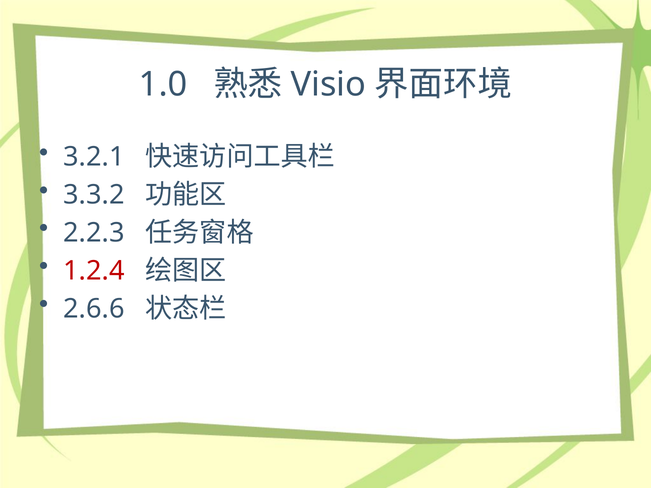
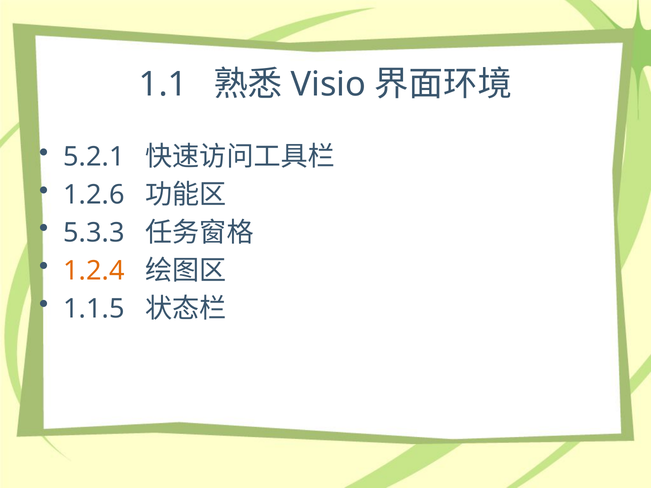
1.0: 1.0 -> 1.1
3.2.1: 3.2.1 -> 5.2.1
3.3.2: 3.3.2 -> 1.2.6
2.2.3: 2.2.3 -> 5.3.3
1.2.4 colour: red -> orange
2.6.6: 2.6.6 -> 1.1.5
